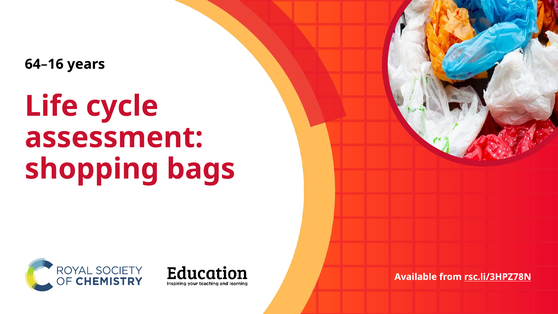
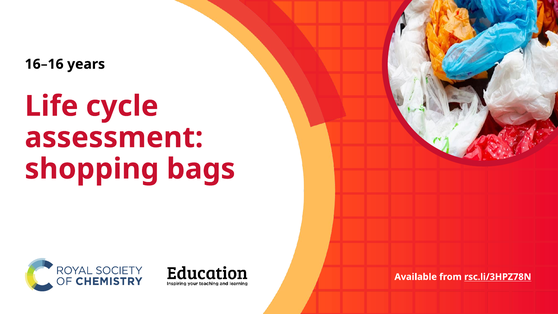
64–16: 64–16 -> 16–16
